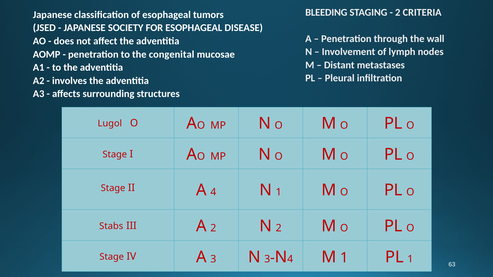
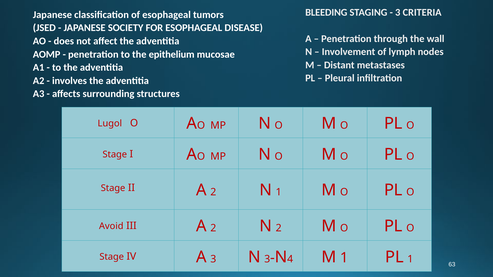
2 at (398, 12): 2 -> 3
congenital: congenital -> epithelium
II A 4: 4 -> 2
Stabs: Stabs -> Avoid
